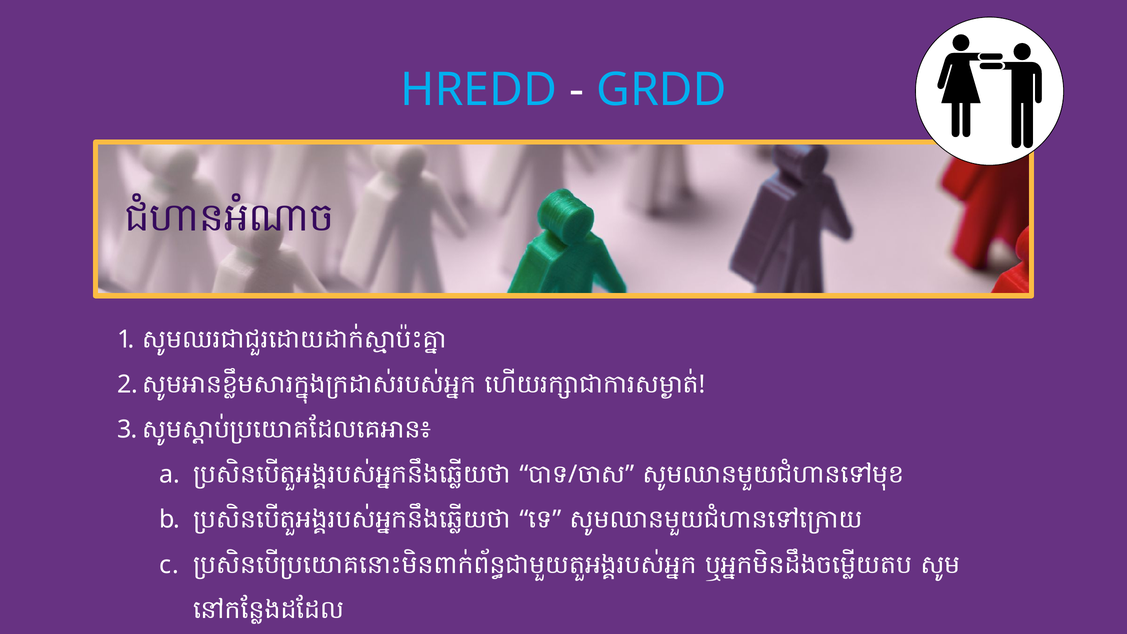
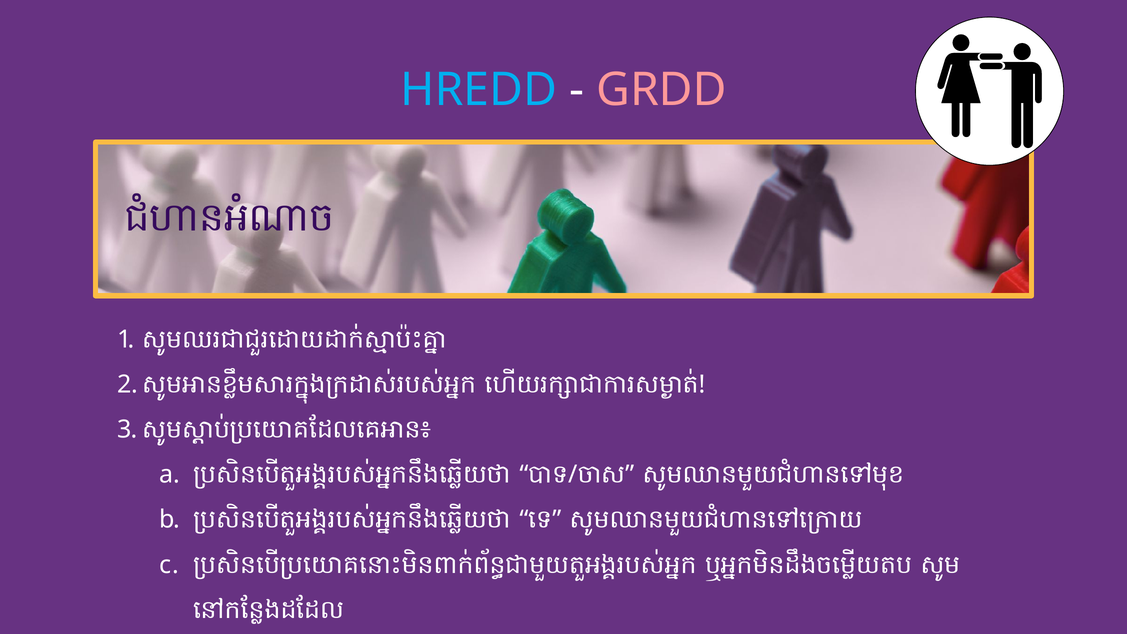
GRDD colour: light blue -> pink
